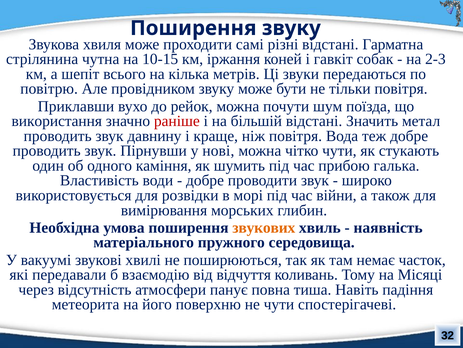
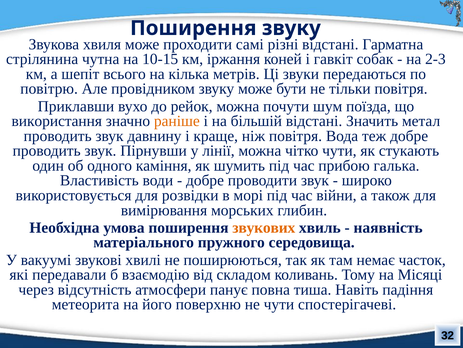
раніше colour: red -> orange
нові: нові -> лінії
відчуття: відчуття -> складом
